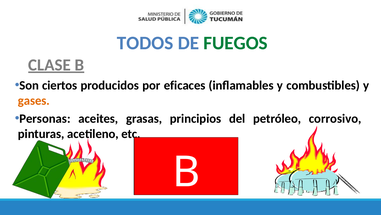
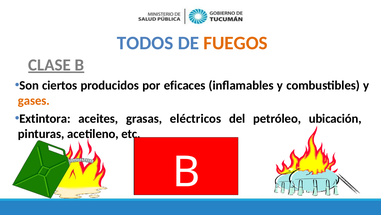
FUEGOS colour: green -> orange
Personas: Personas -> Extintora
principios: principios -> eléctricos
corrosivo: corrosivo -> ubicación
